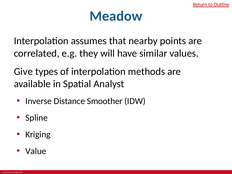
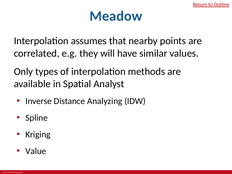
Give: Give -> Only
Smoother: Smoother -> Analyzing
